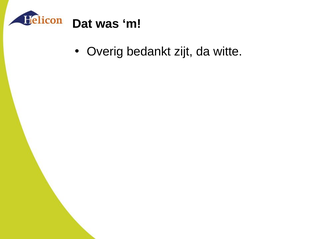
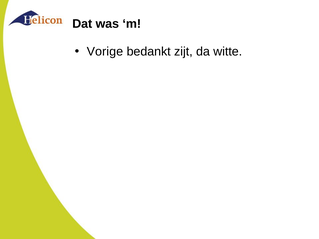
Overig: Overig -> Vorige
